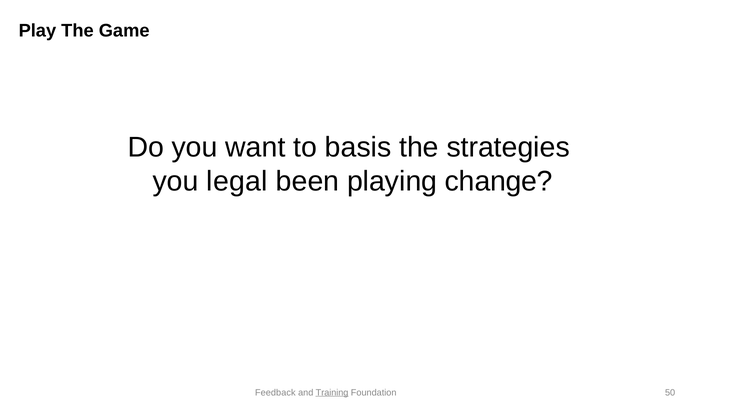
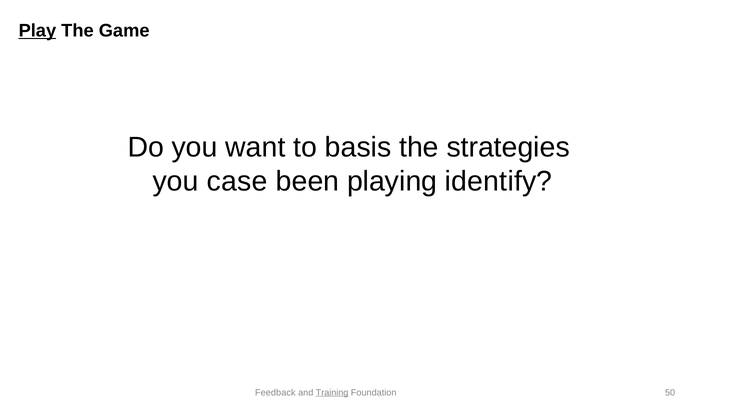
Play underline: none -> present
legal: legal -> case
change: change -> identify
